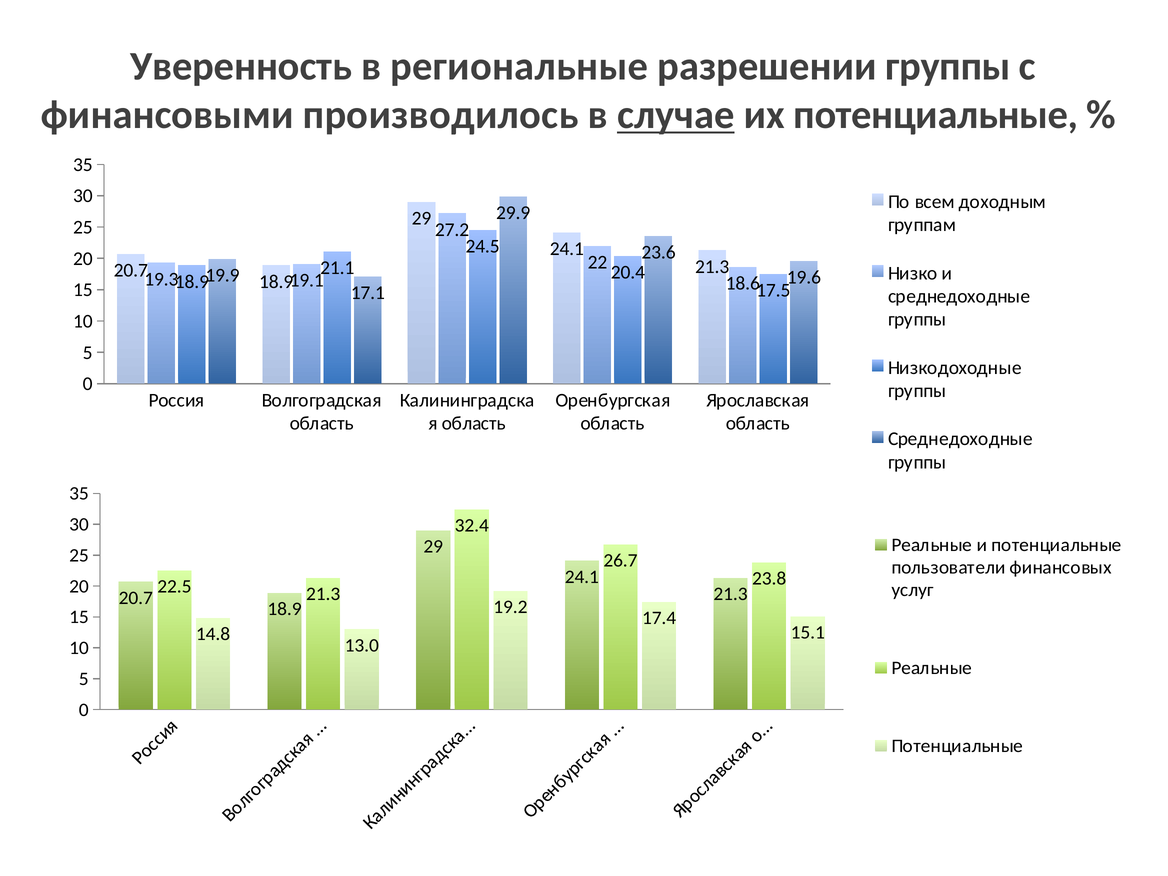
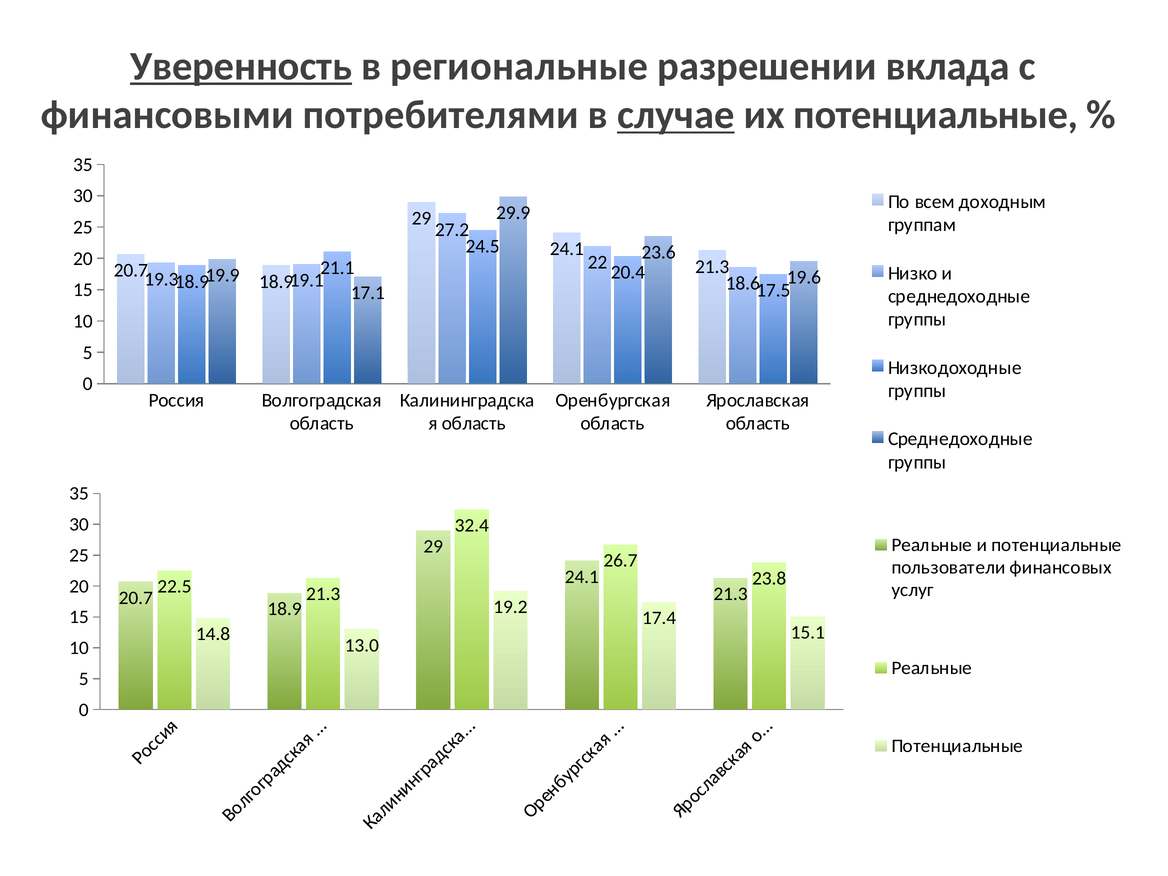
Уверенность underline: none -> present
разрешении группы: группы -> вклада
производилось: производилось -> потребителями
